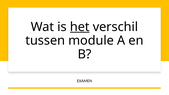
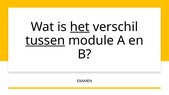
tussen underline: none -> present
